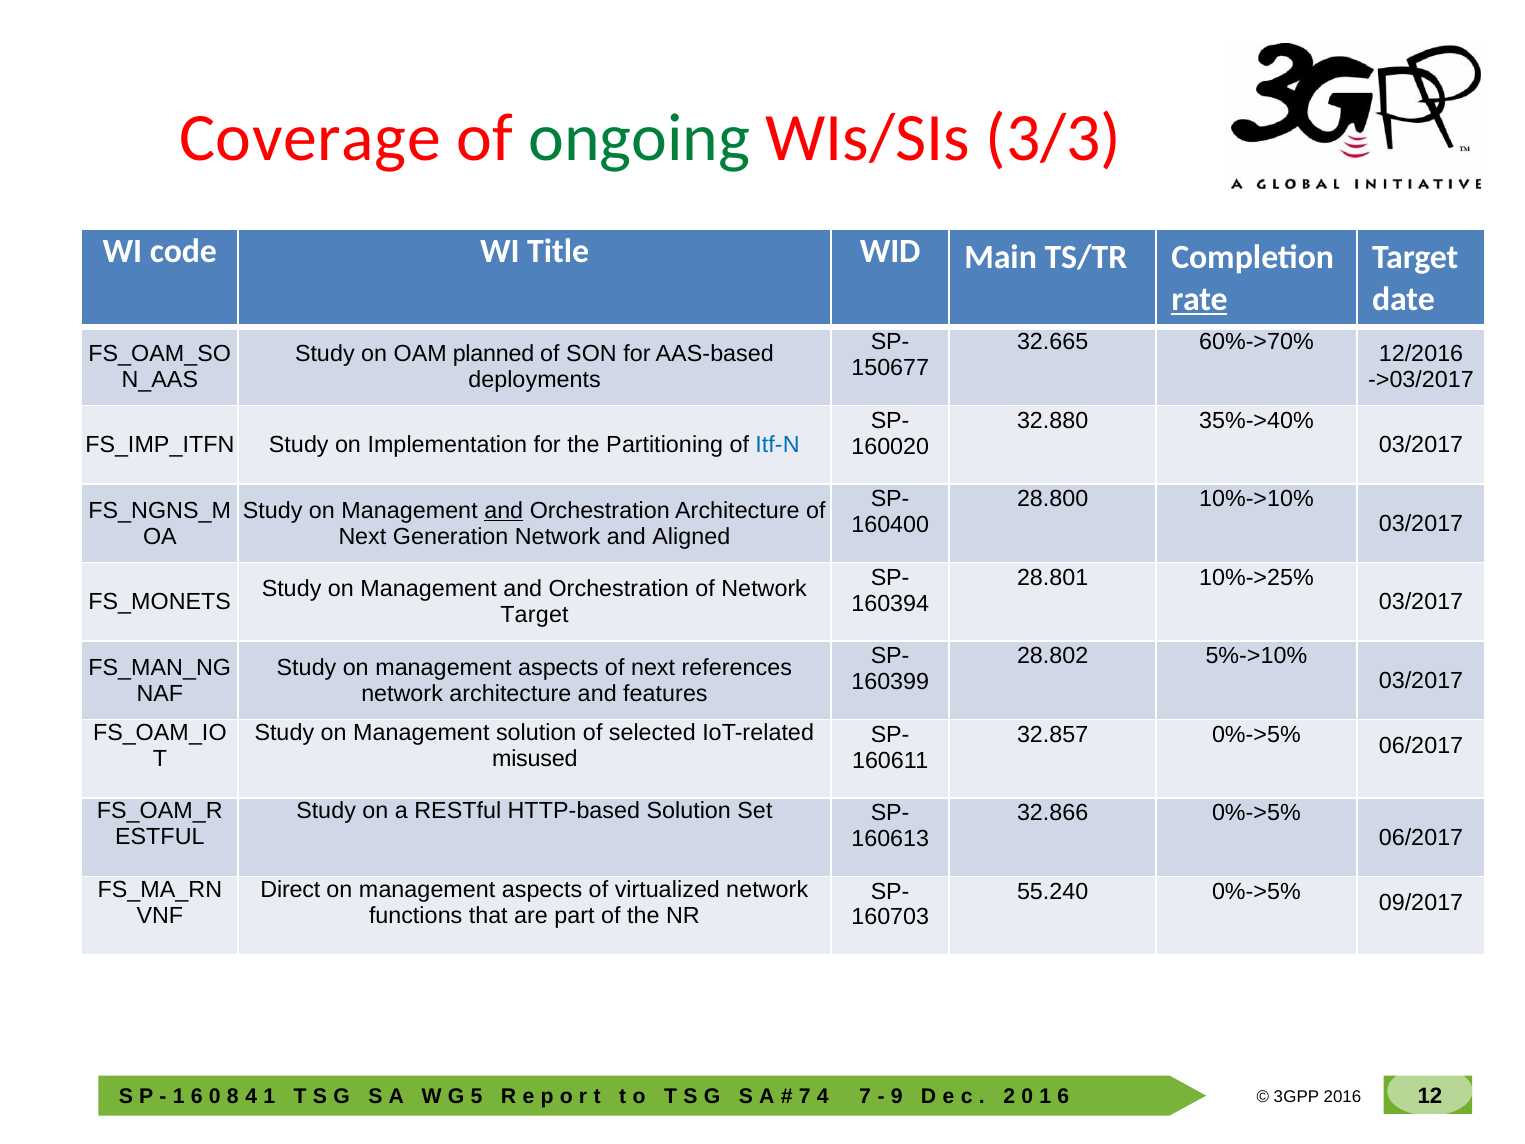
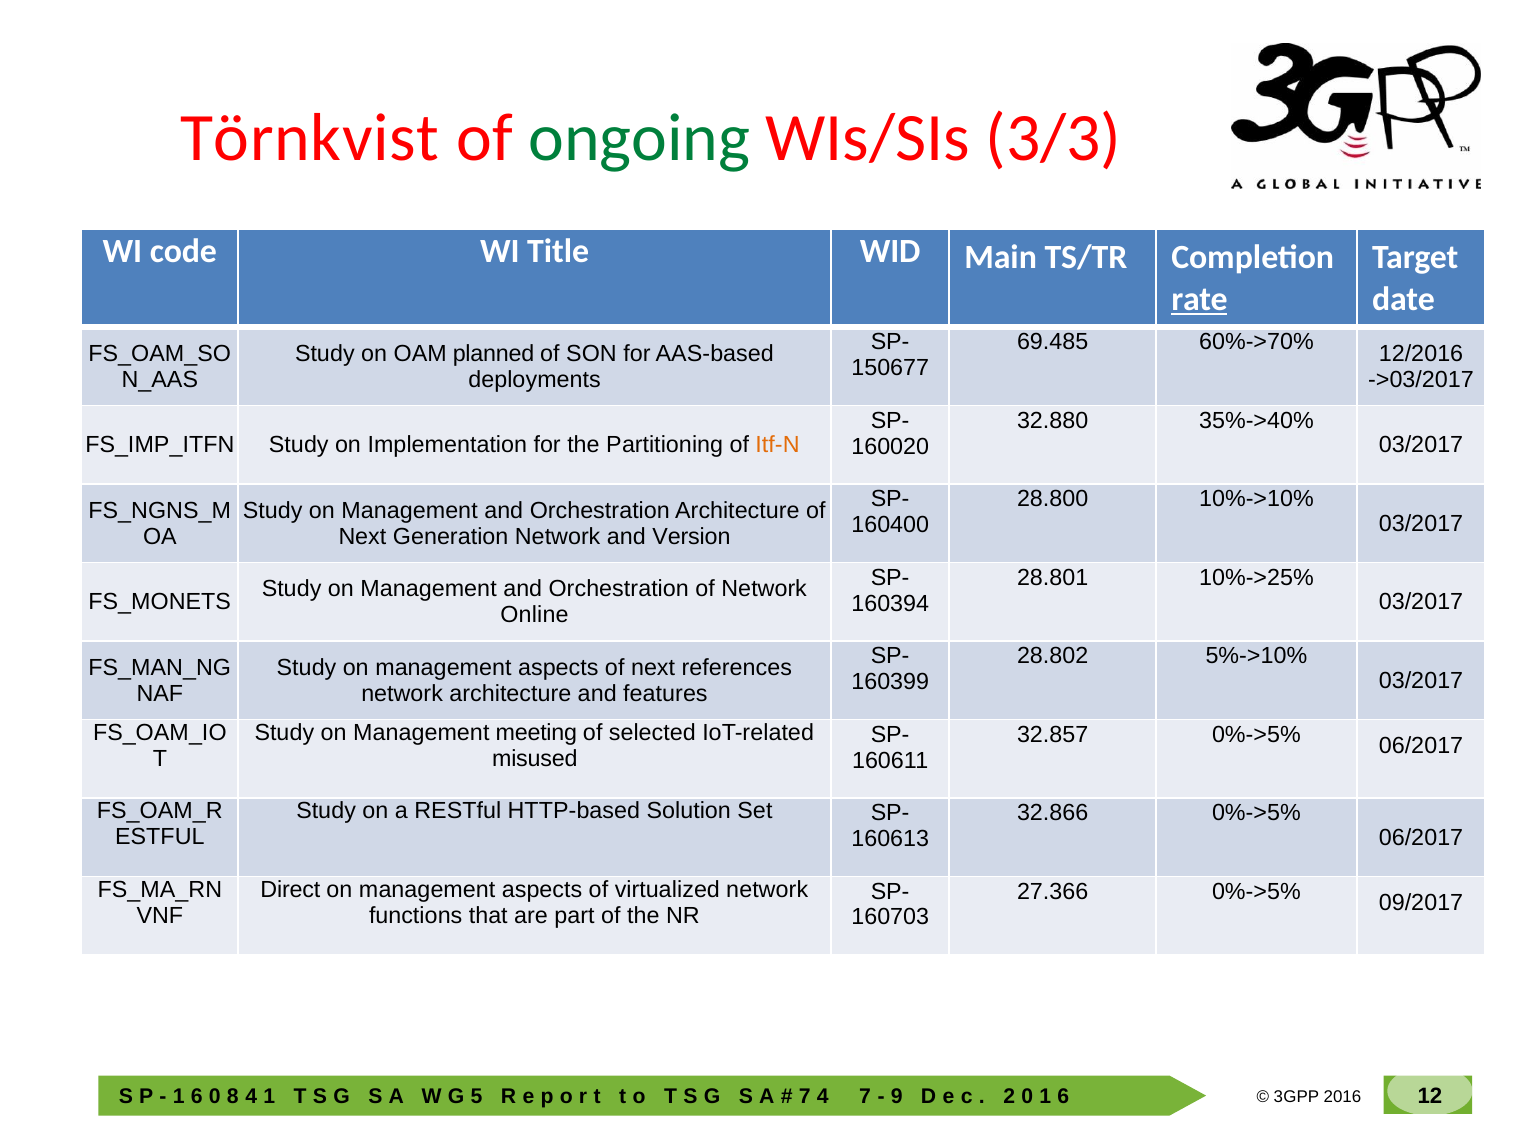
Coverage: Coverage -> Törnkvist
32.665: 32.665 -> 69.485
Itf-N colour: blue -> orange
and at (504, 511) underline: present -> none
Aligned: Aligned -> Version
Target at (534, 615): Target -> Online
Management solution: solution -> meeting
55.240: 55.240 -> 27.366
